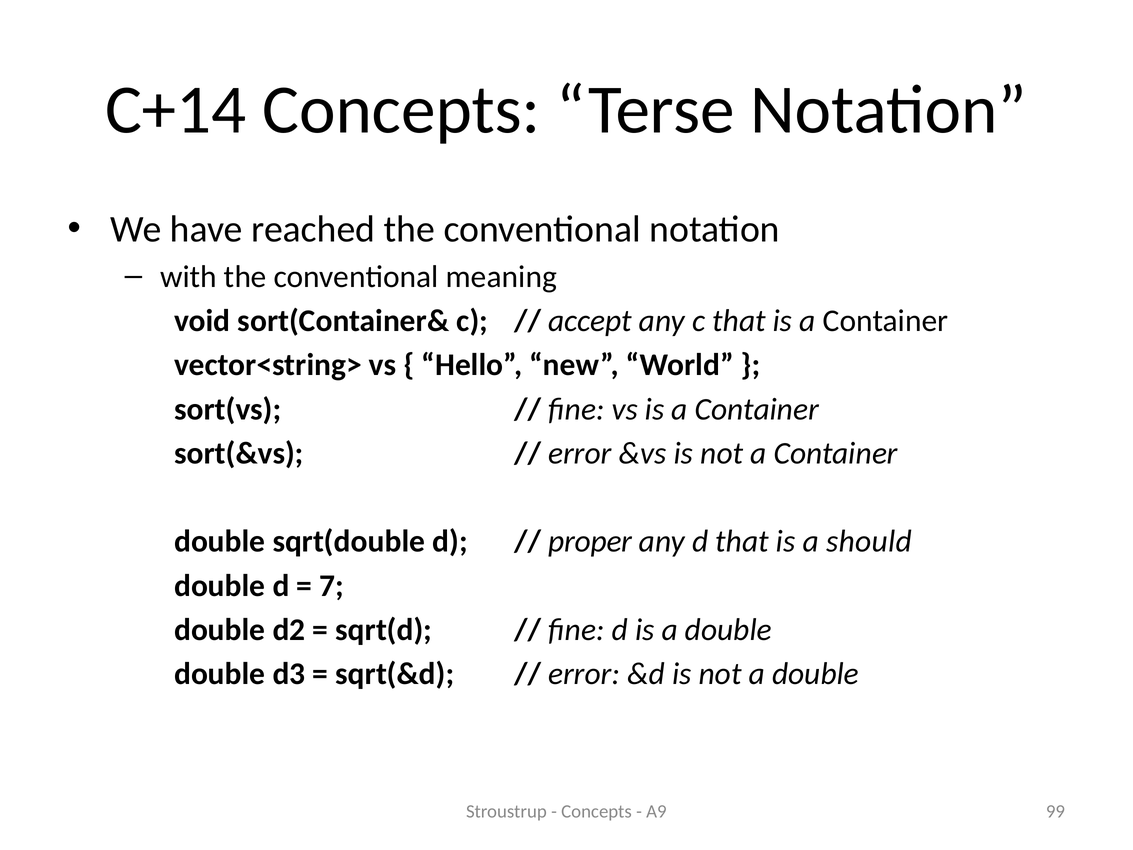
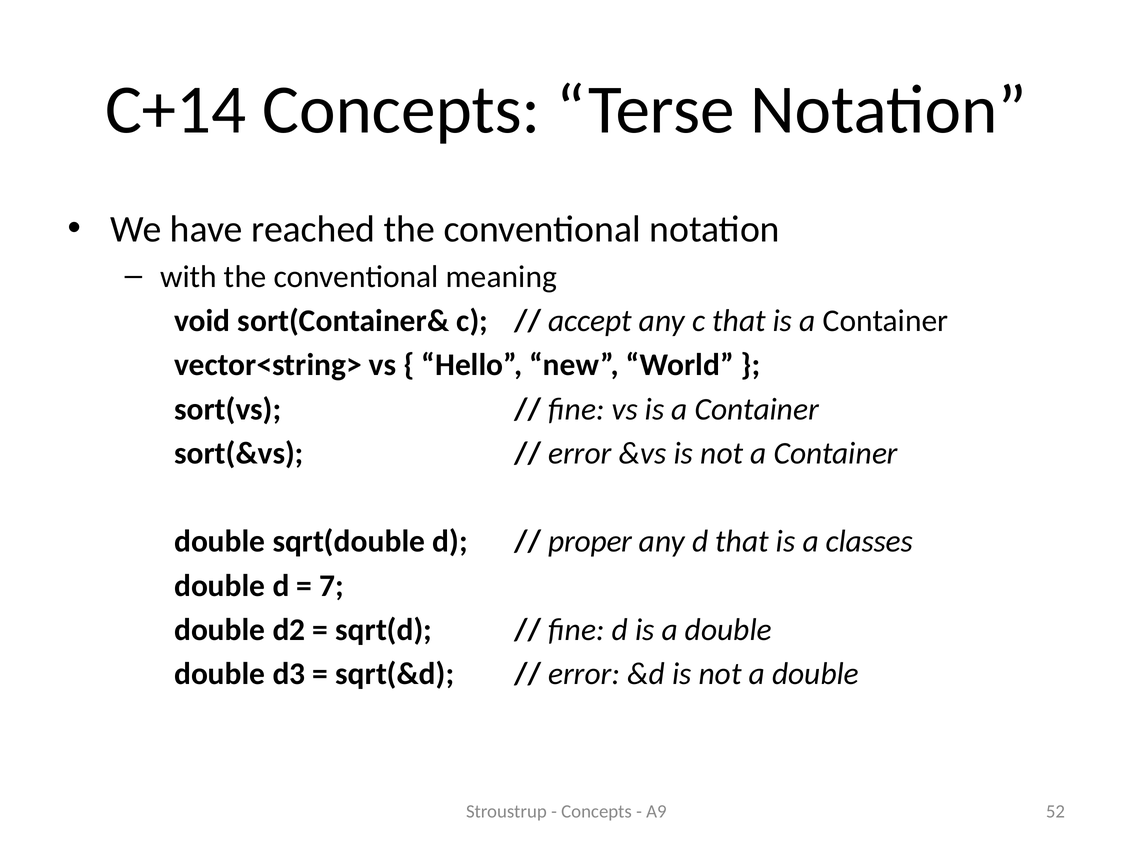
should: should -> classes
99: 99 -> 52
